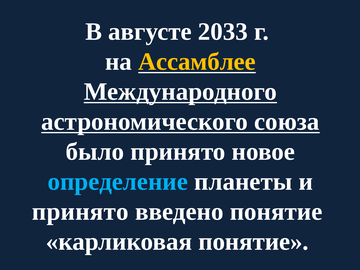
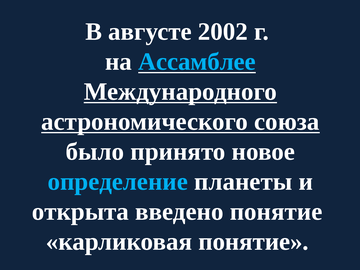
2033: 2033 -> 2002
Ассамблее colour: yellow -> light blue
принято at (80, 212): принято -> открыта
